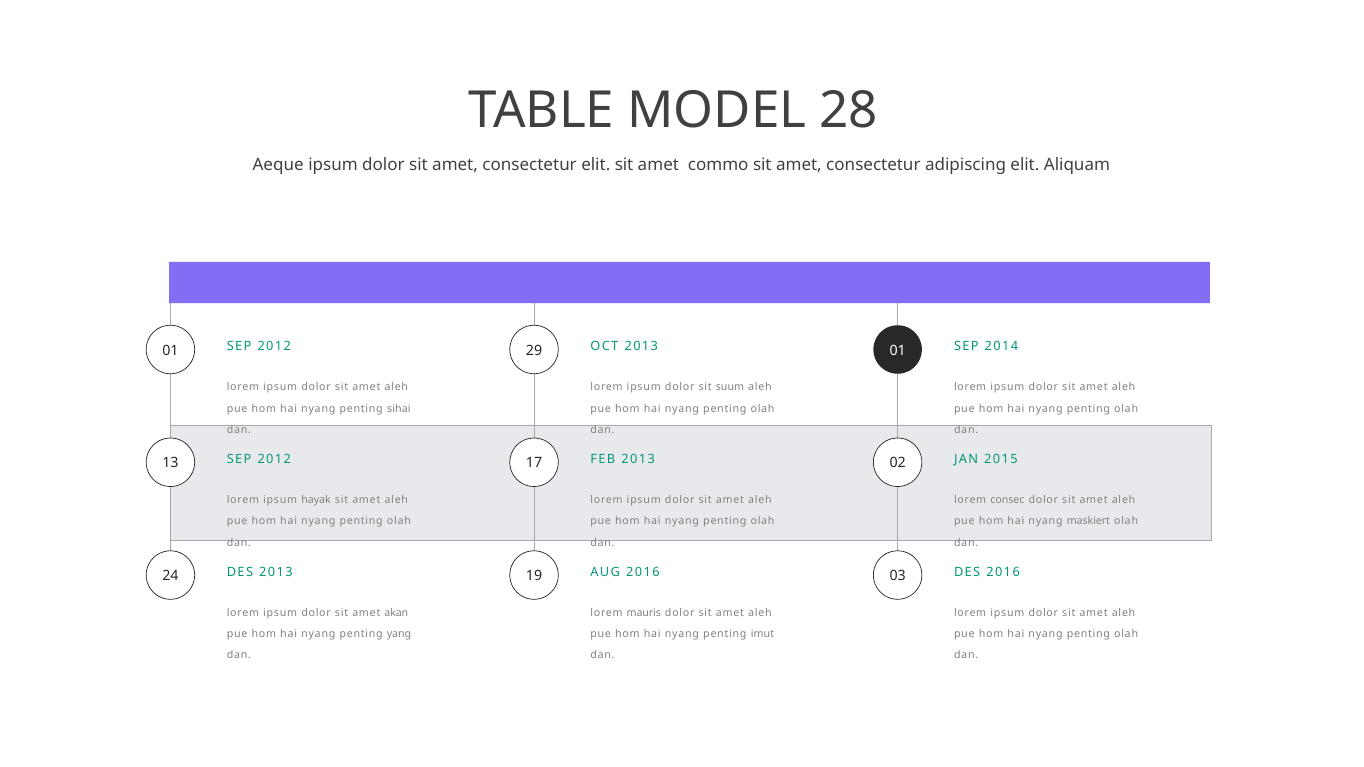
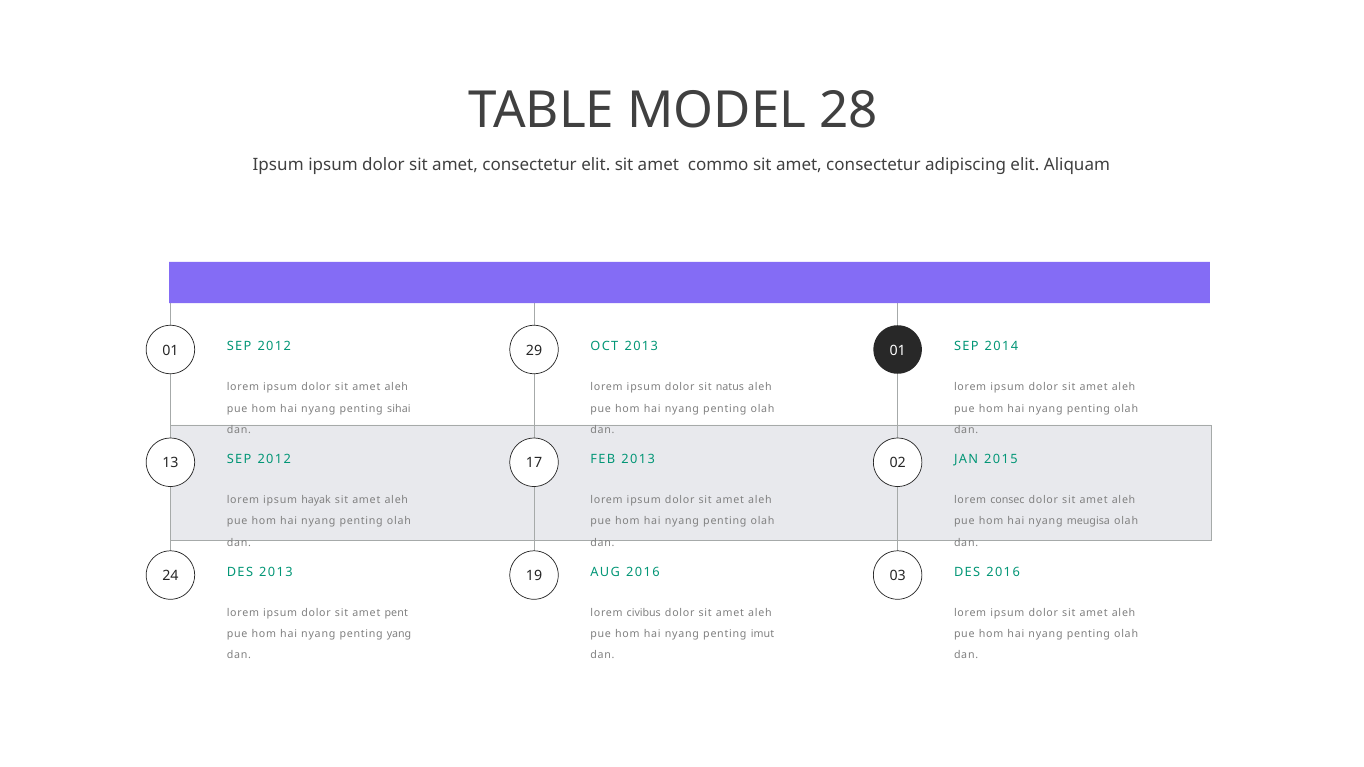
Aeque at (278, 165): Aeque -> Ipsum
suum: suum -> natus
maskiert: maskiert -> meugisa
akan: akan -> pent
mauris: mauris -> civibus
